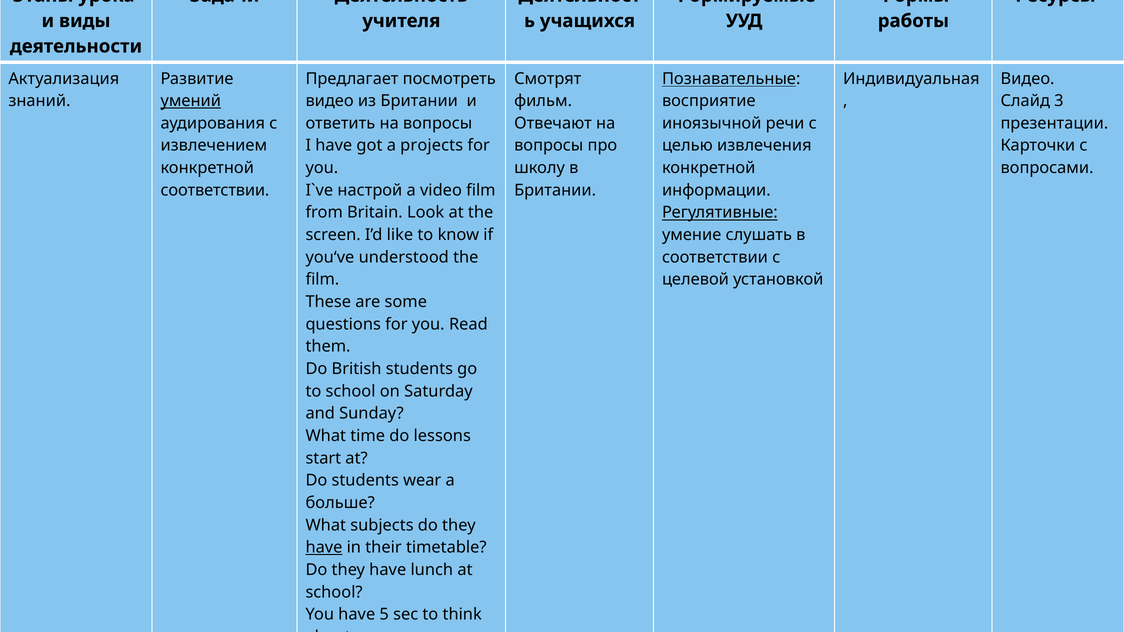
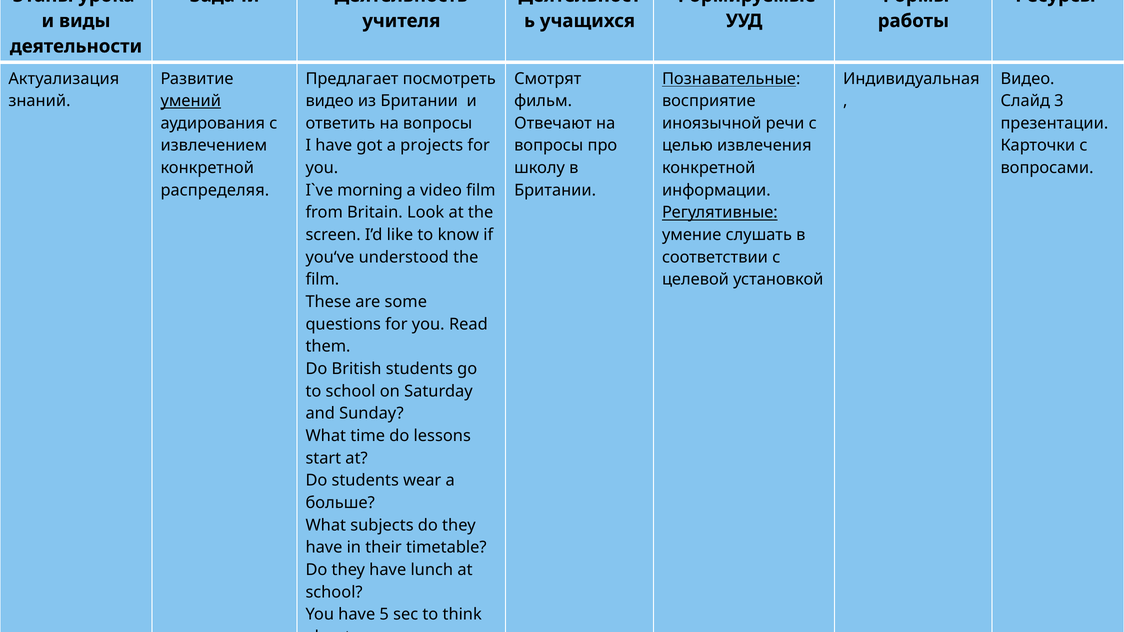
соответствии at (215, 190): соответствии -> распределяя
настрой: настрой -> morning
have at (324, 548) underline: present -> none
